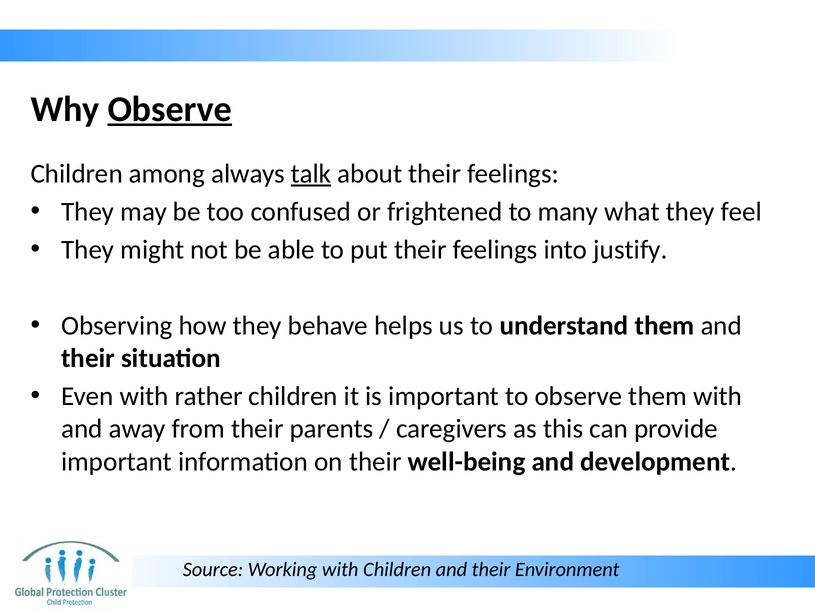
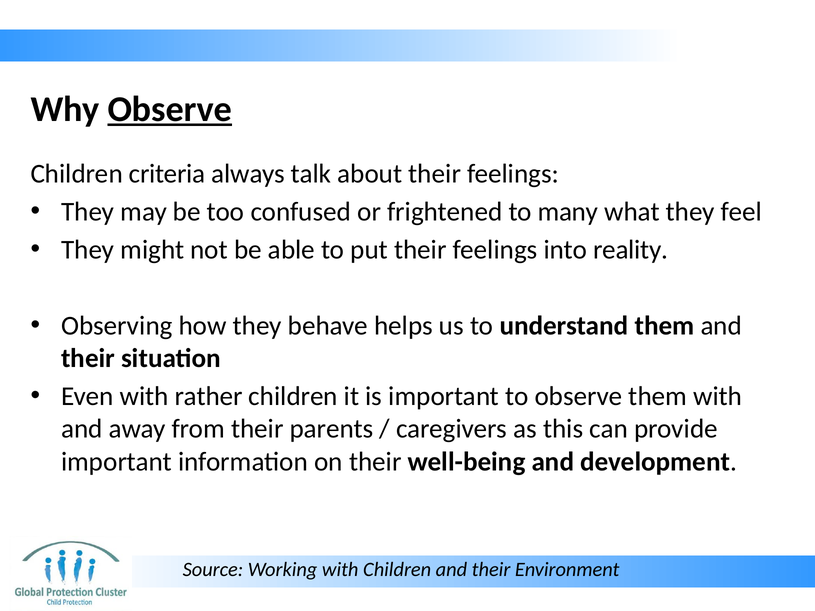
among: among -> criteria
talk underline: present -> none
justify: justify -> reality
